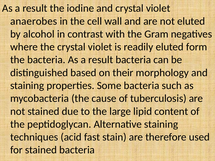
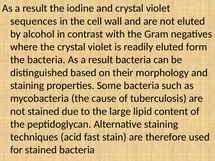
anaerobes: anaerobes -> sequences
